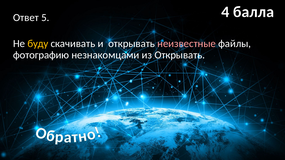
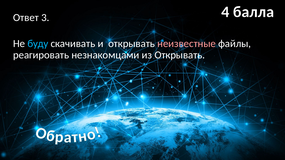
5: 5 -> 3
буду colour: yellow -> light blue
фотографию: фотографию -> реагировать
